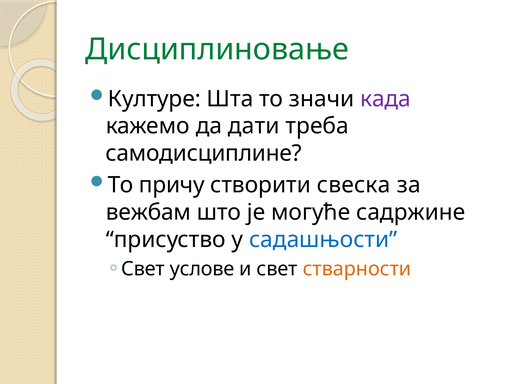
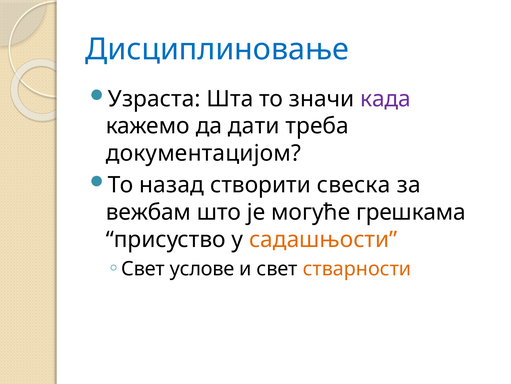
Дисциплиновање colour: green -> blue
Културе: Културе -> Узраста
самодисциплине: самодисциплине -> документацијом
причу: причу -> назад
садржине: садржине -> грешкама
садашњости colour: blue -> orange
